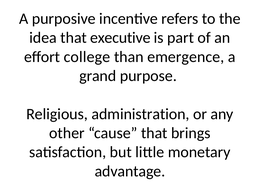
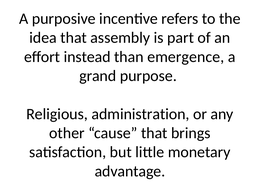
executive: executive -> assembly
college: college -> instead
